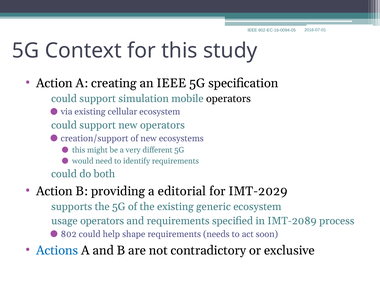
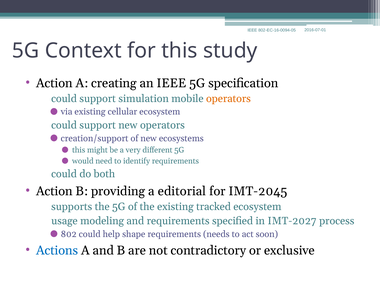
operators at (228, 99) colour: black -> orange
IMT-2029: IMT-2029 -> IMT-2045
generic: generic -> tracked
usage operators: operators -> modeling
IMT-2089: IMT-2089 -> IMT-2027
